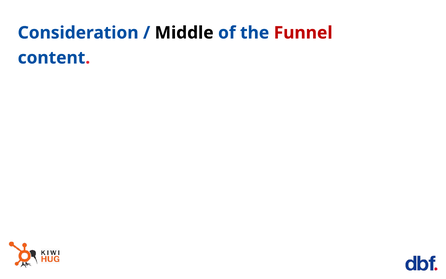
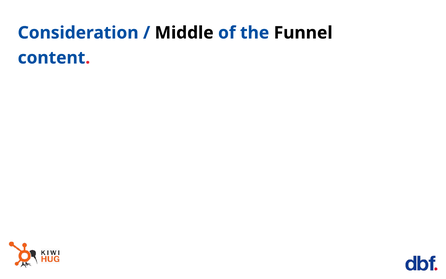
Funnel colour: red -> black
